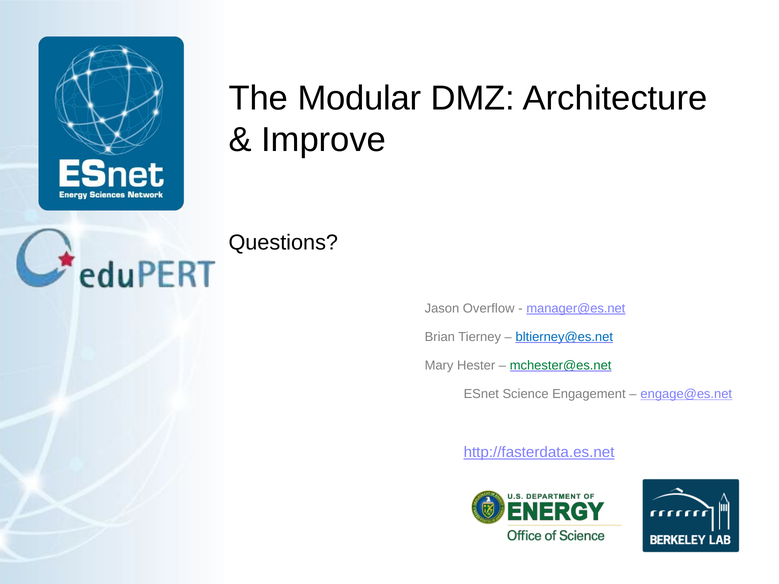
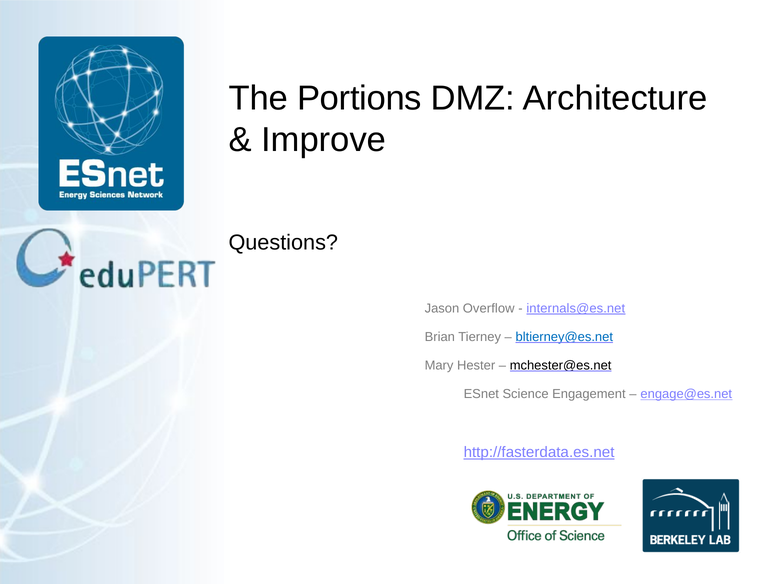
Modular: Modular -> Portions
manager@es.net: manager@es.net -> internals@es.net
mchester@es.net colour: green -> black
